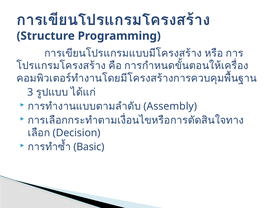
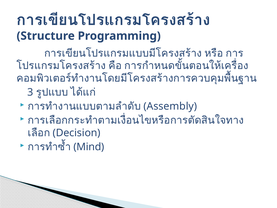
Basic: Basic -> Mind
